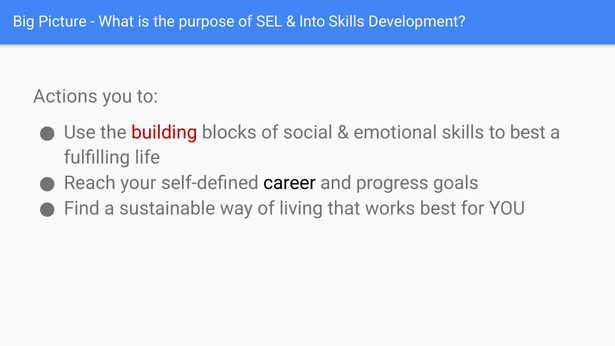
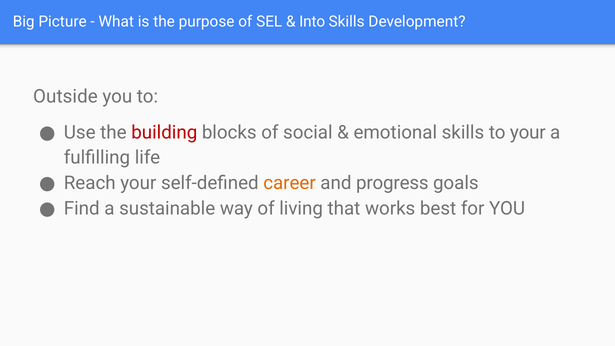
Actions: Actions -> Outside
to best: best -> your
career colour: black -> orange
